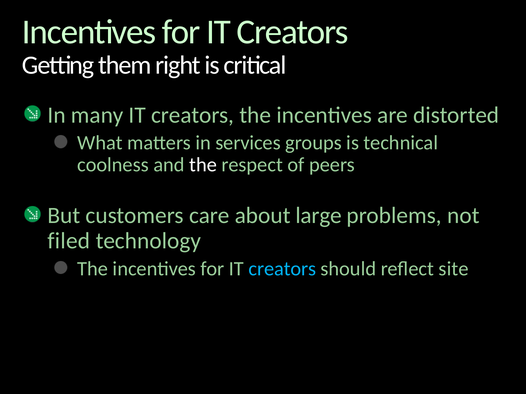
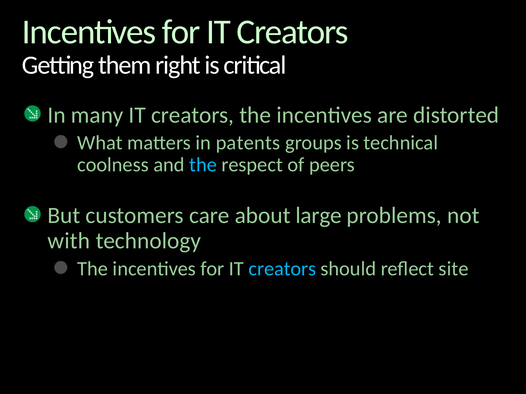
services: services -> patents
the at (203, 165) colour: white -> light blue
filed: filed -> with
